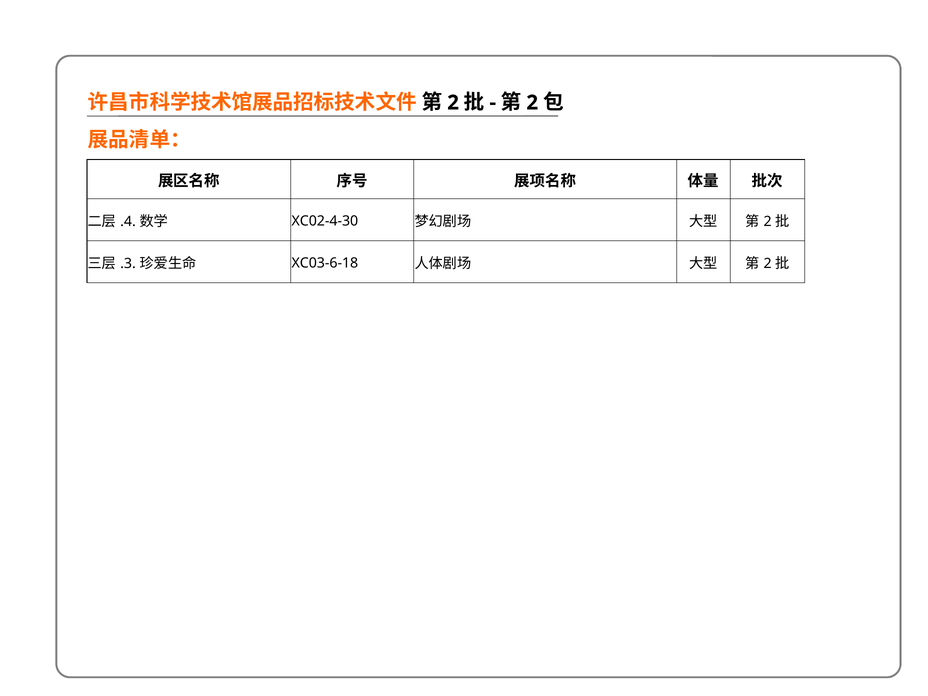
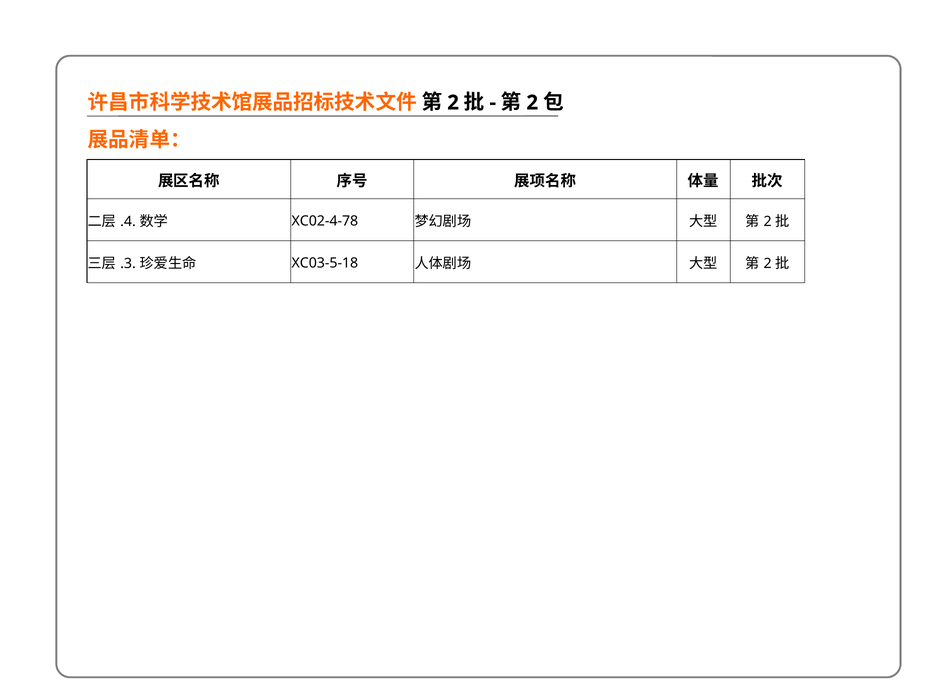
XC02-4-30: XC02-4-30 -> XC02-4-78
XC03-6-18: XC03-6-18 -> XC03-5-18
